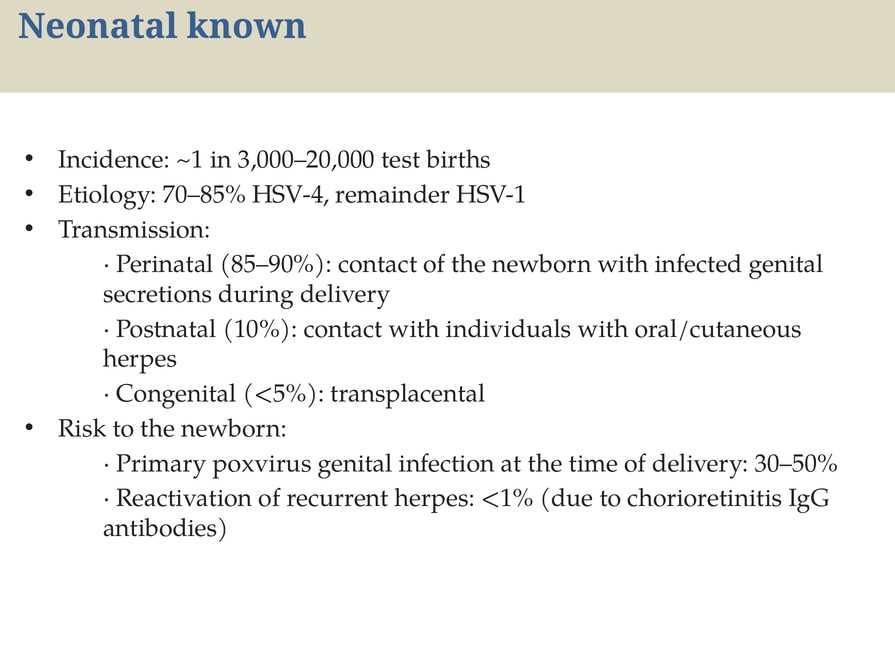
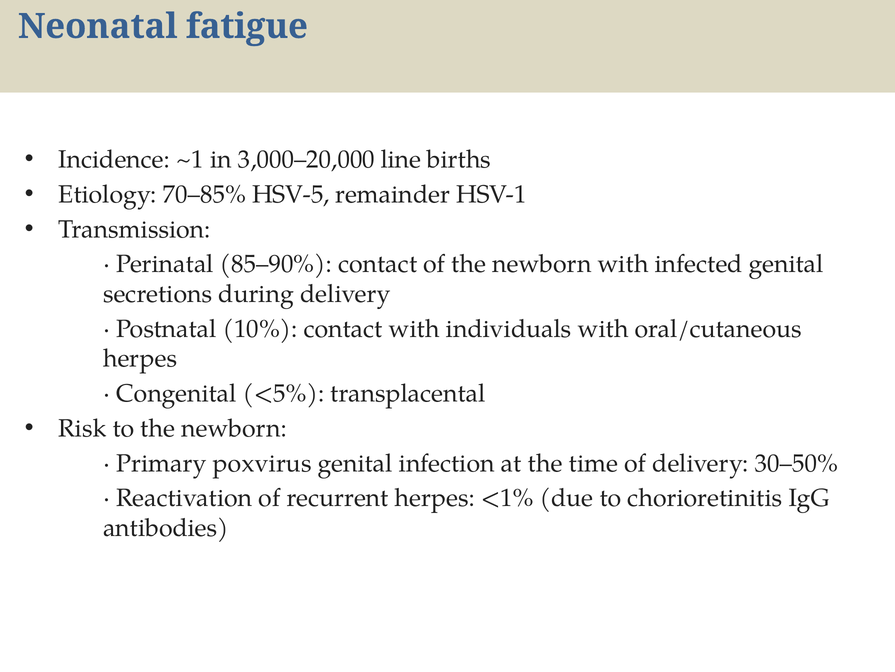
known: known -> fatigue
test: test -> line
HSV-4: HSV-4 -> HSV-5
